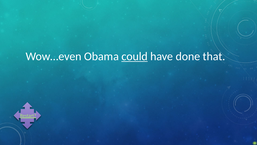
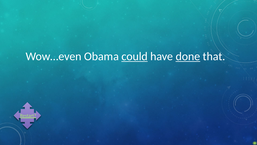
done underline: none -> present
